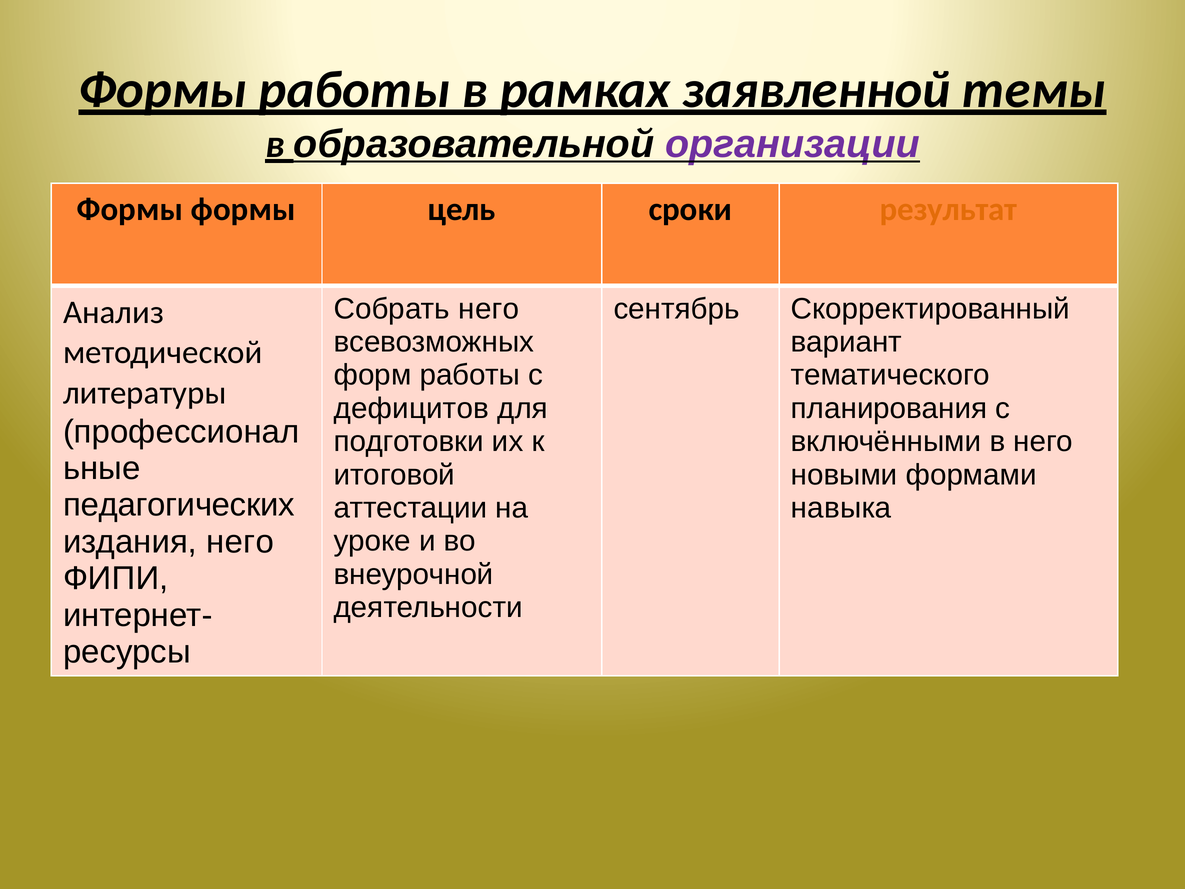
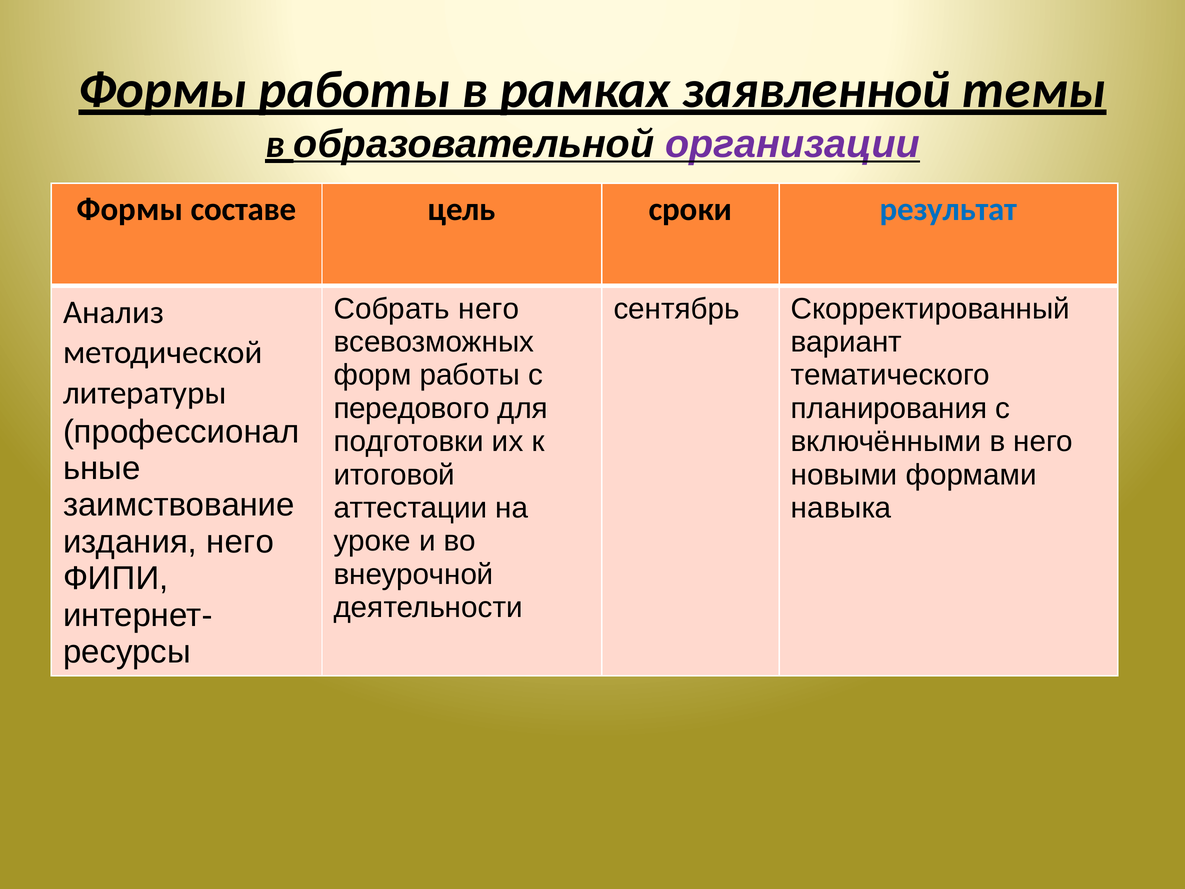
Формы формы: формы -> составе
результат colour: orange -> blue
дефицитов: дефицитов -> передового
педагогических: педагогических -> заимствование
